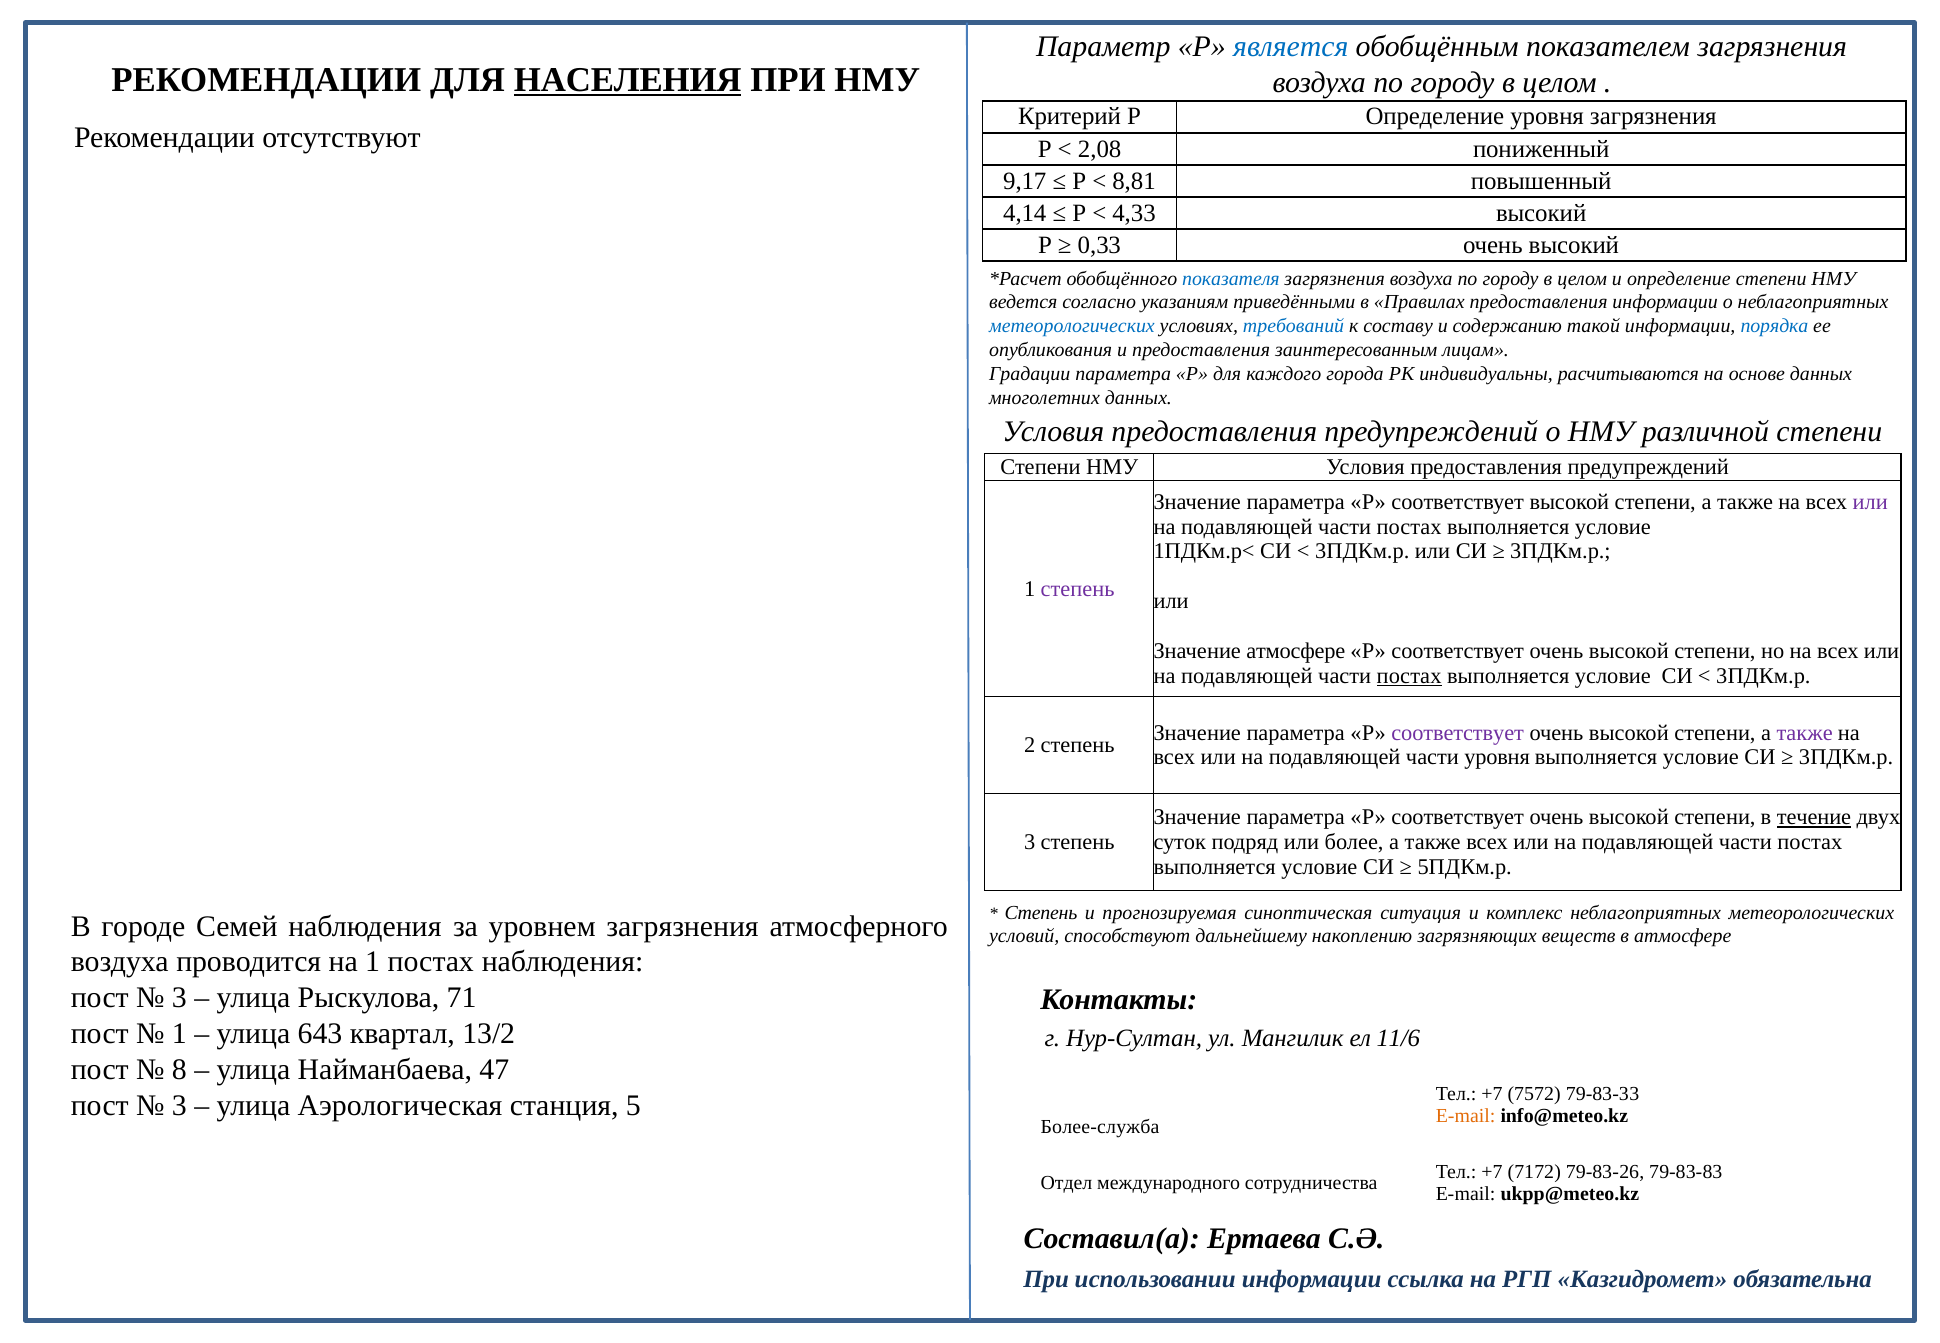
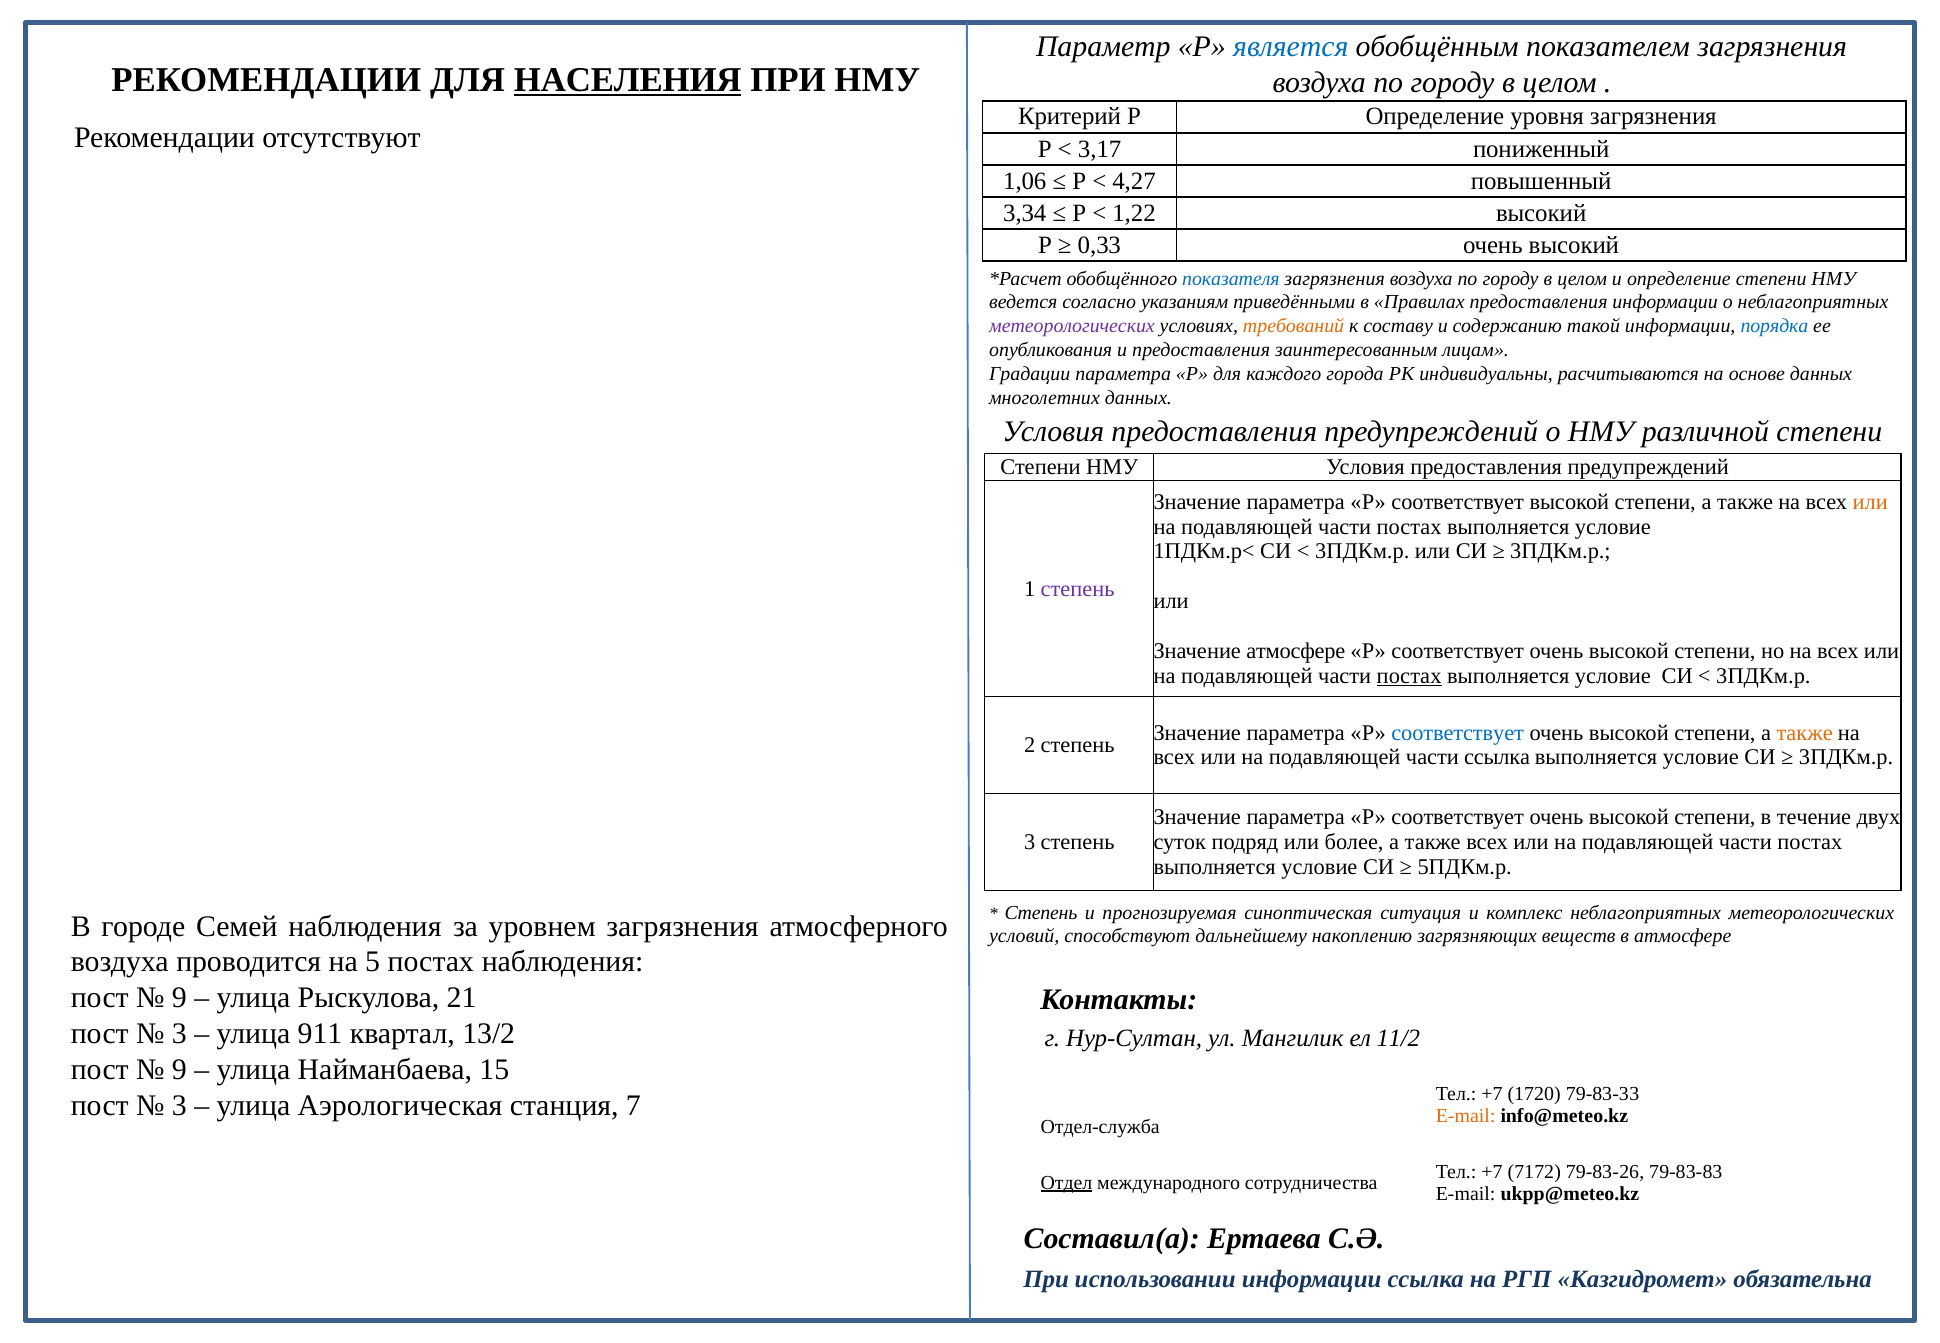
2,08: 2,08 -> 3,17
9,17: 9,17 -> 1,06
8,81: 8,81 -> 4,27
4,14: 4,14 -> 3,34
4,33: 4,33 -> 1,22
метеорологических at (1072, 326) colour: blue -> purple
требований colour: blue -> orange
или at (1870, 502) colour: purple -> orange
соответствует at (1458, 733) colour: purple -> blue
также at (1805, 733) colour: purple -> orange
части уровня: уровня -> ссылка
течение underline: present -> none
на 1: 1 -> 5
3 at (179, 998): 3 -> 9
71: 71 -> 21
1 at (179, 1034): 1 -> 3
643: 643 -> 911
11/6: 11/6 -> 11/2
8 at (179, 1069): 8 -> 9
47: 47 -> 15
7572: 7572 -> 1720
5: 5 -> 7
Более-служба: Более-служба -> Отдел-служба
Отдел underline: none -> present
